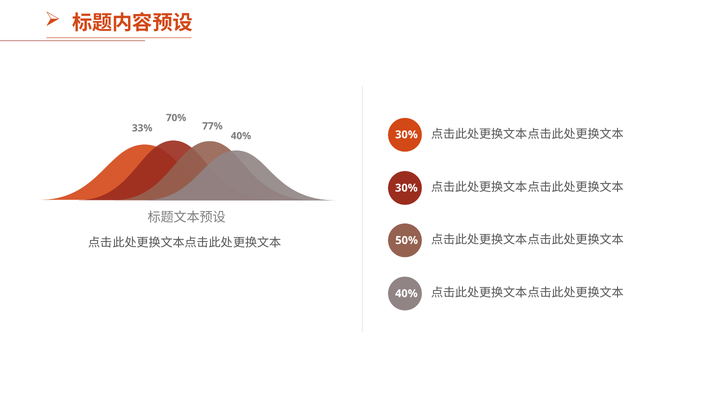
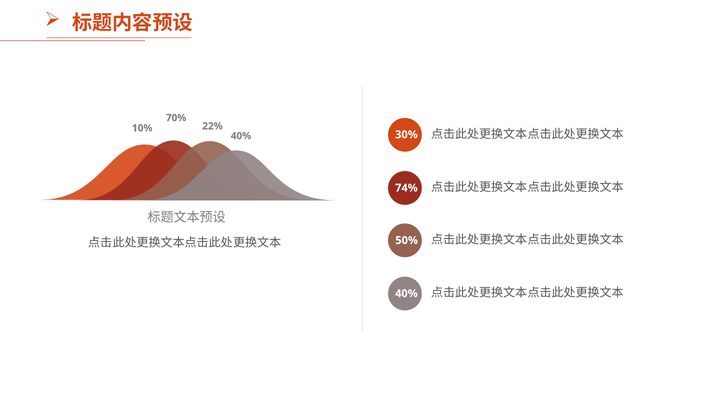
77%: 77% -> 22%
33%: 33% -> 10%
30% at (406, 188): 30% -> 74%
